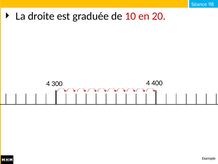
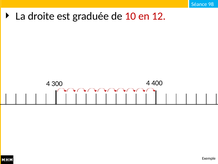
20: 20 -> 12
